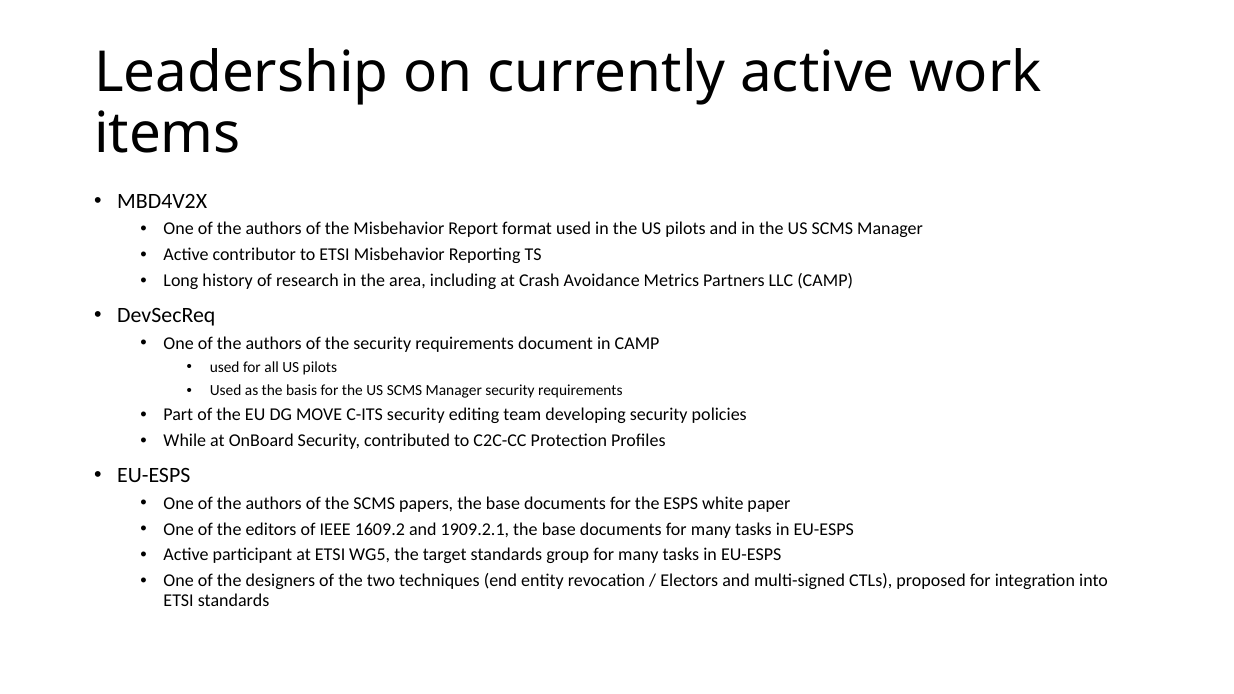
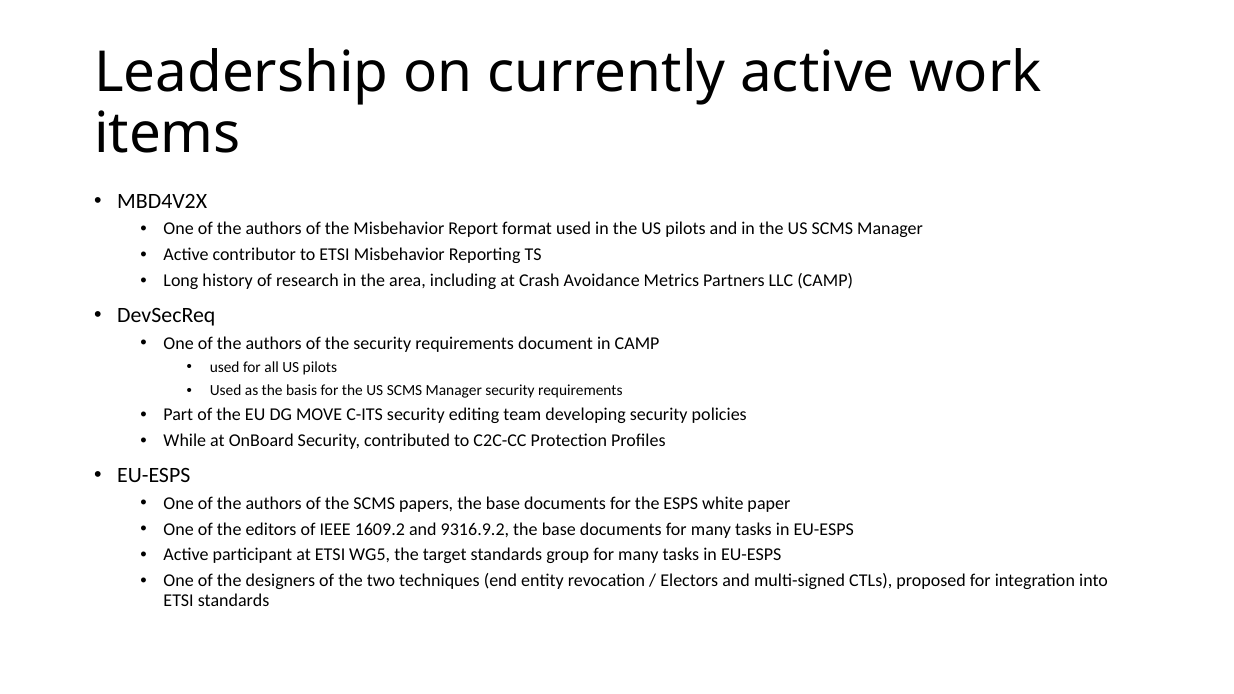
1909.2.1: 1909.2.1 -> 9316.9.2
